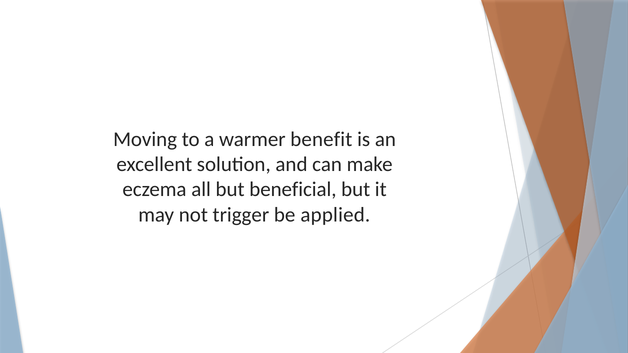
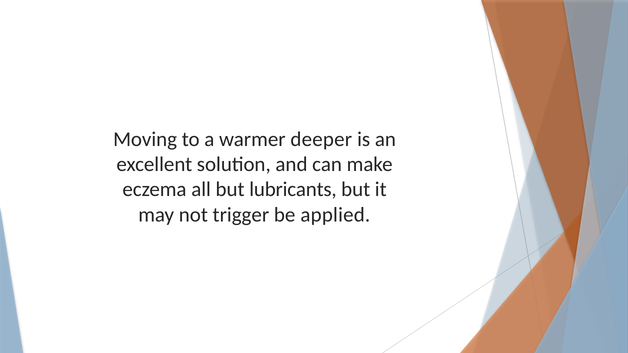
benefit: benefit -> deeper
beneficial: beneficial -> lubricants
